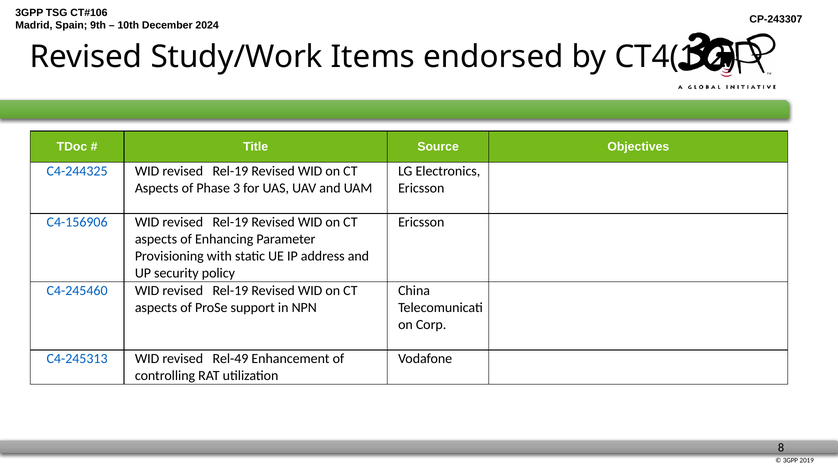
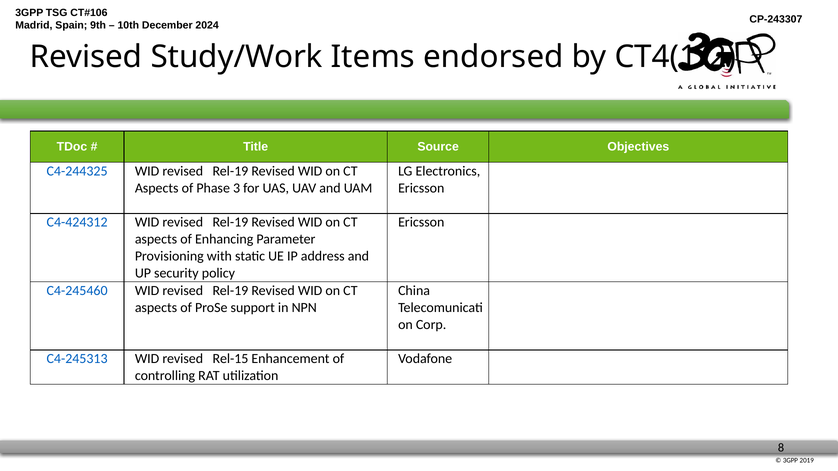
C4-156906: C4-156906 -> C4-424312
Rel-49: Rel-49 -> Rel-15
